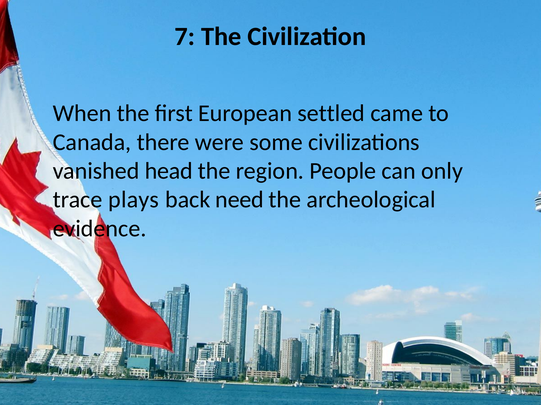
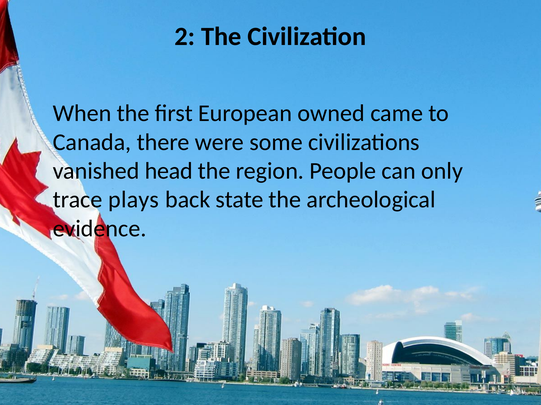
7: 7 -> 2
settled: settled -> owned
need: need -> state
